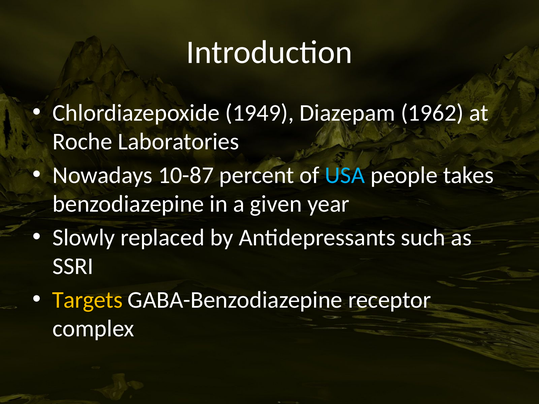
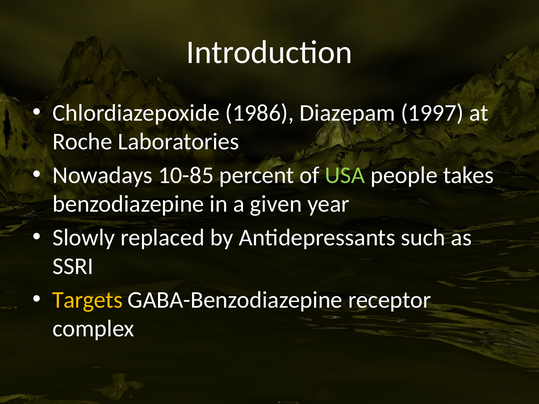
1949: 1949 -> 1986
1962: 1962 -> 1997
10-87: 10-87 -> 10-85
USA colour: light blue -> light green
